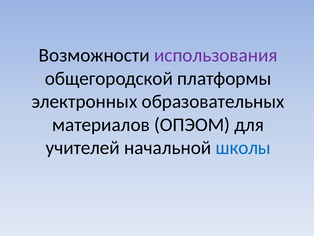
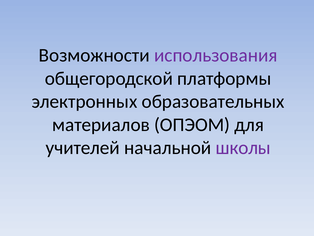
школы colour: blue -> purple
